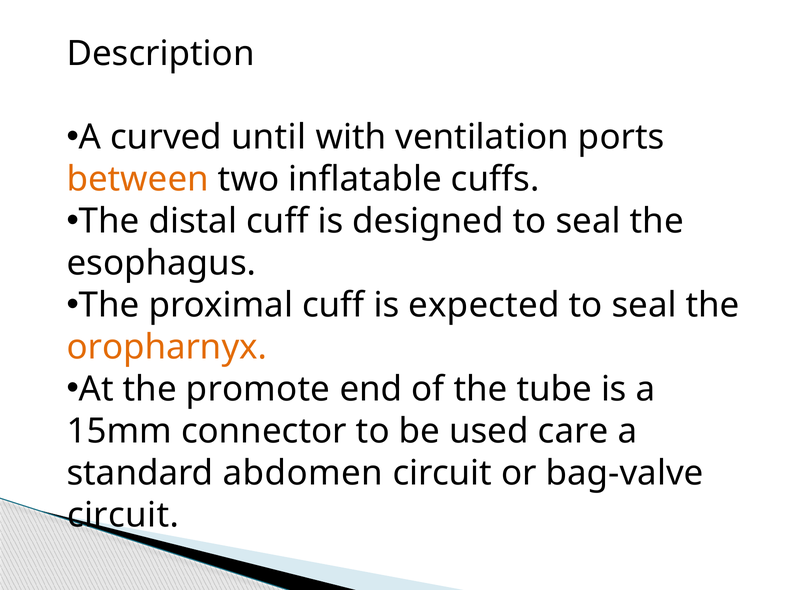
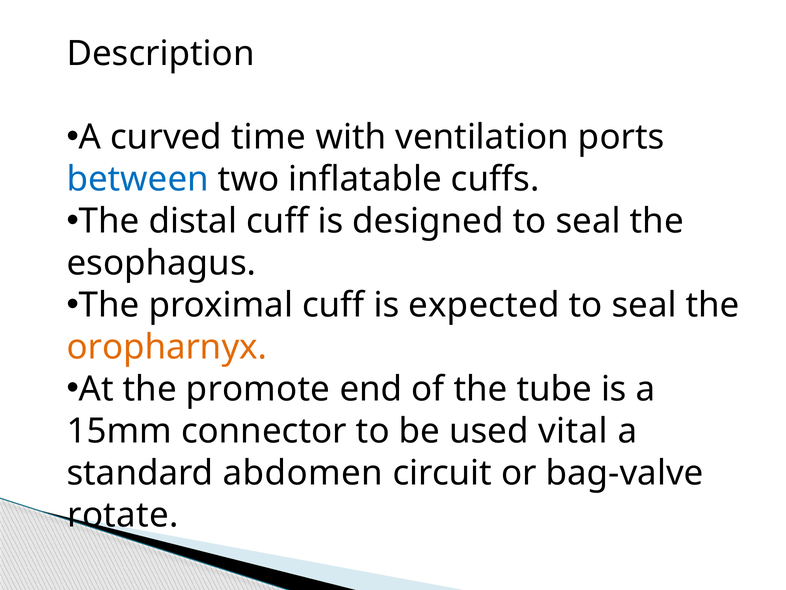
until: until -> time
between colour: orange -> blue
care: care -> vital
circuit at (123, 515): circuit -> rotate
